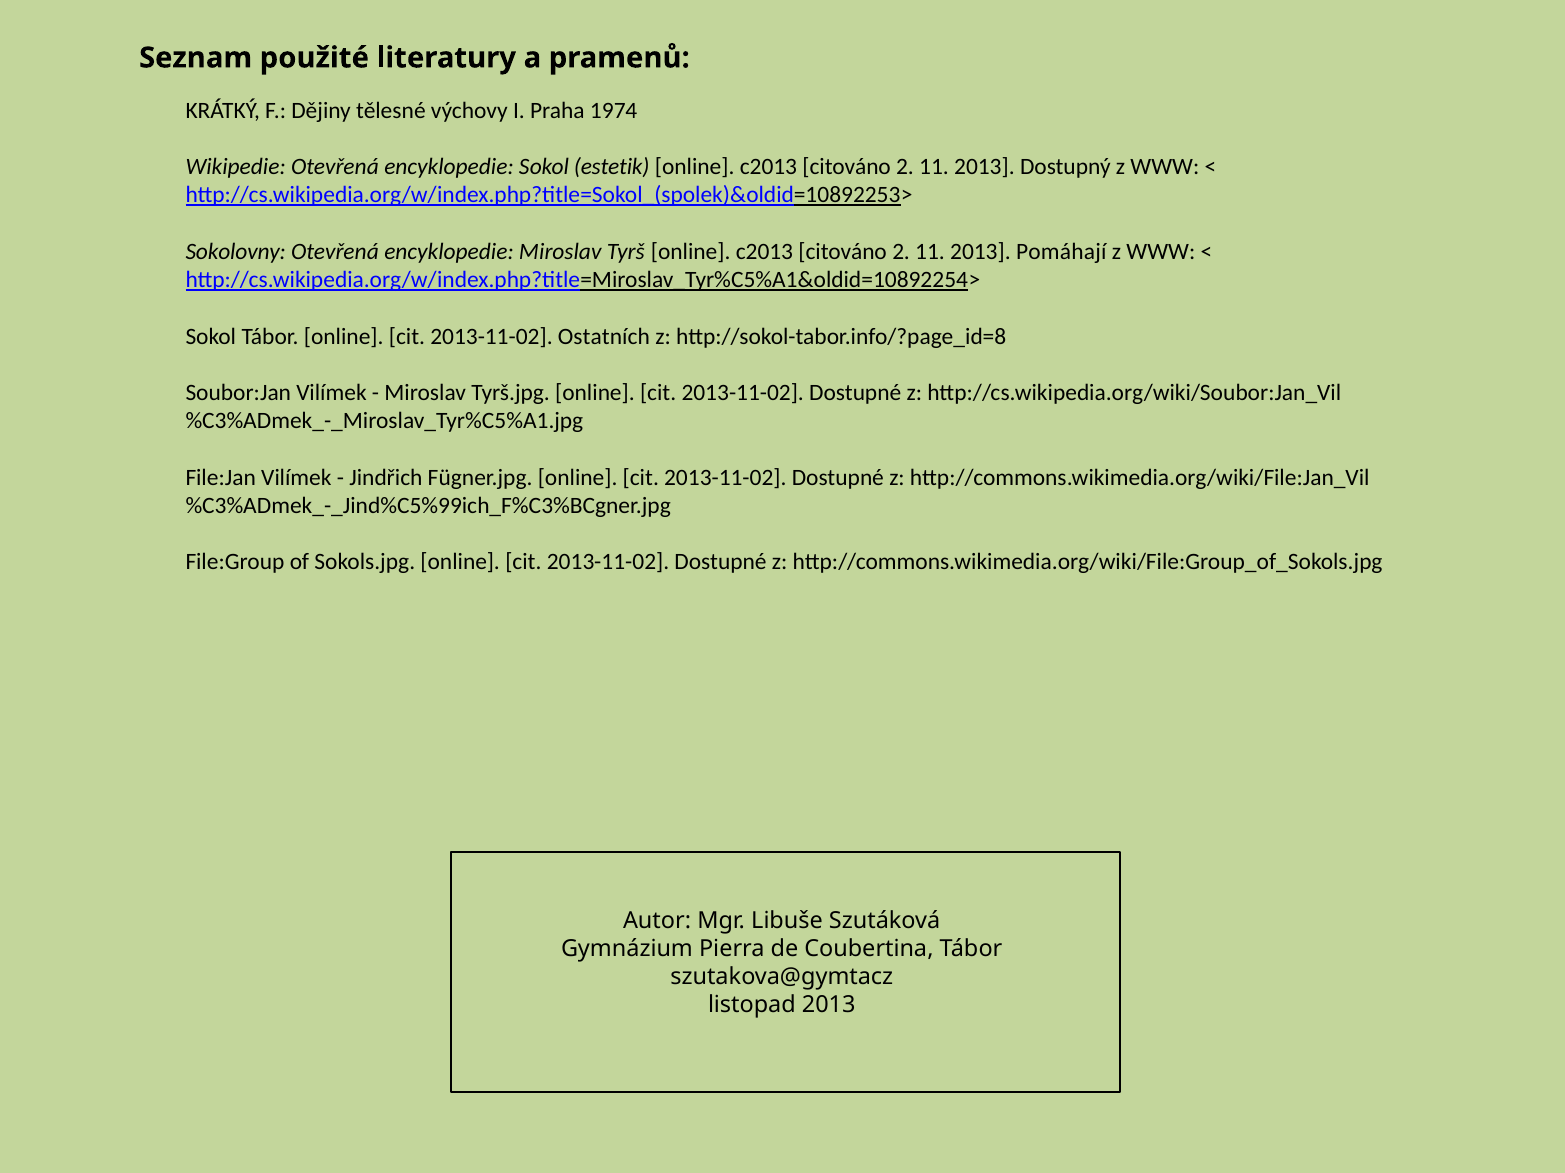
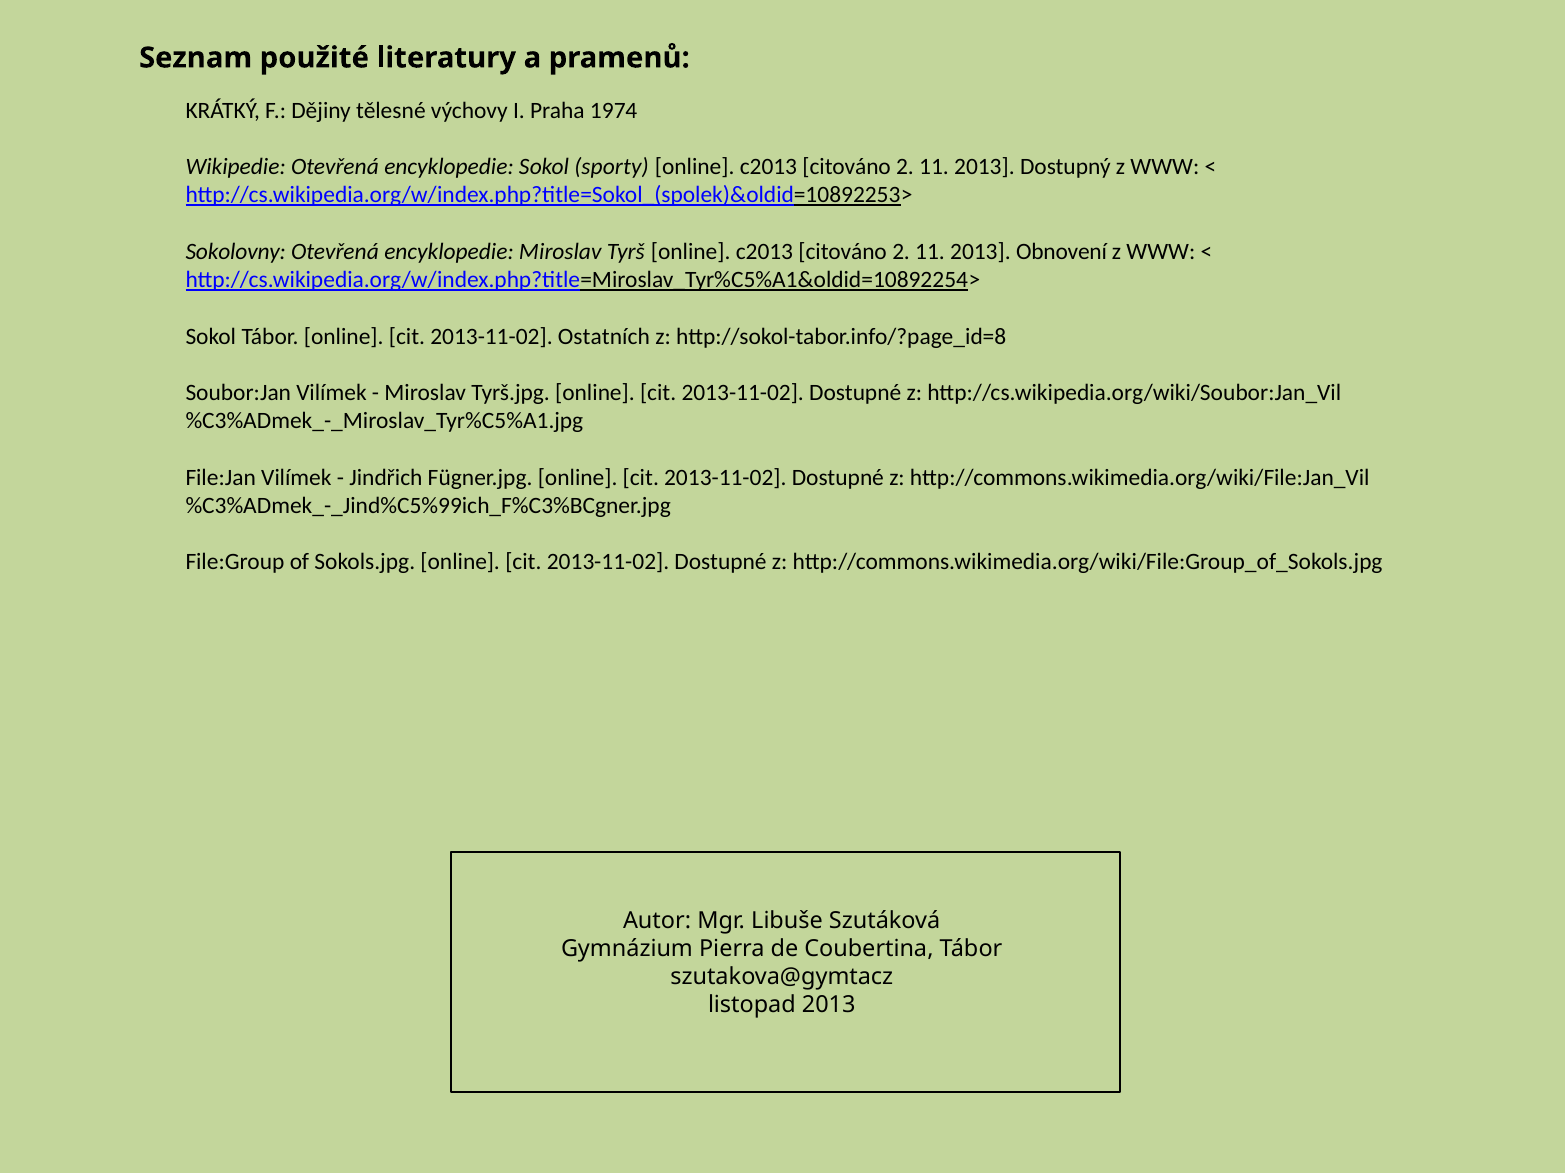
estetik: estetik -> sporty
Pomáhají: Pomáhají -> Obnovení
